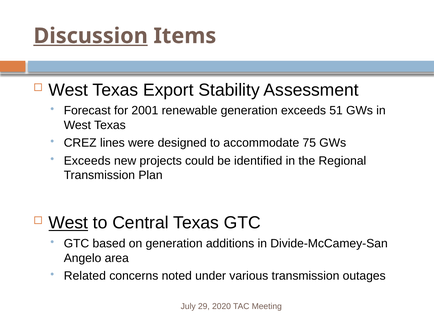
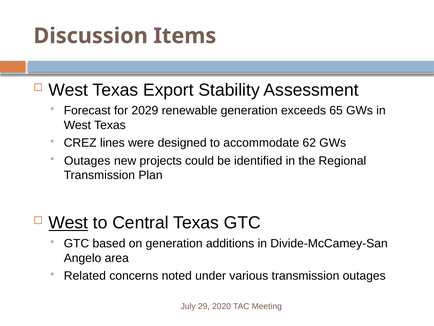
Discussion underline: present -> none
2001: 2001 -> 2029
51: 51 -> 65
75: 75 -> 62
Exceeds at (87, 161): Exceeds -> Outages
